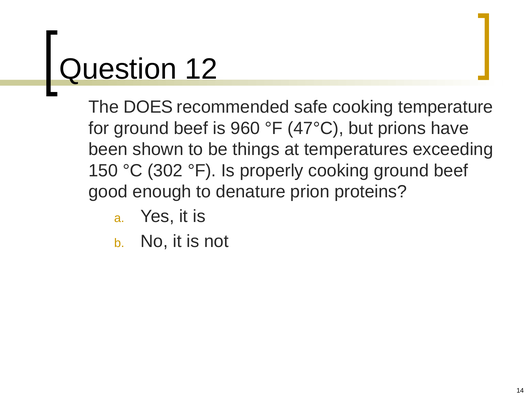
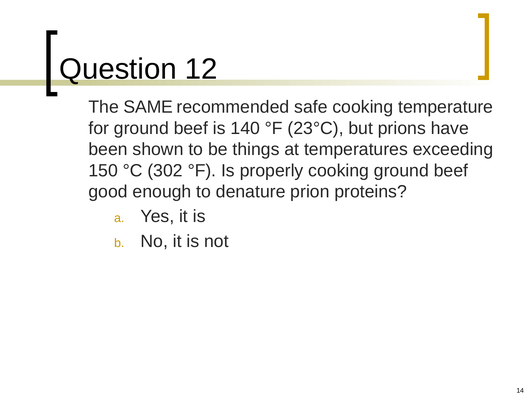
DOES: DOES -> SAME
960: 960 -> 140
47°C: 47°C -> 23°C
